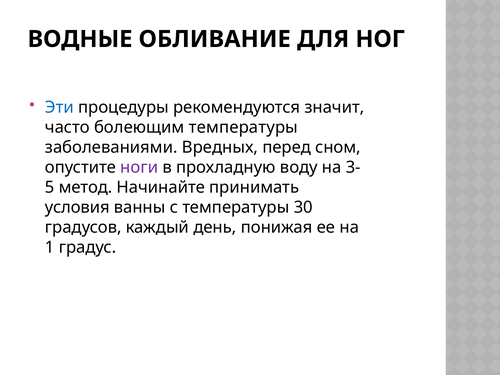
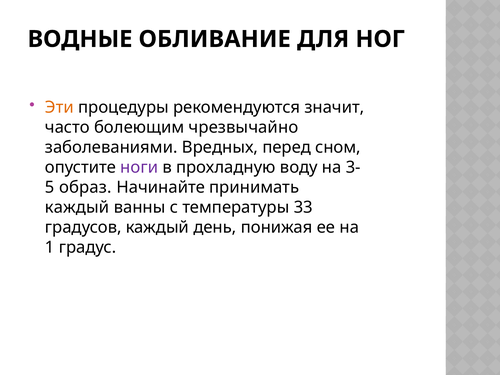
Эти colour: blue -> orange
болеющим температуры: температуры -> чрезвычайно
метод: метод -> образ
условия at (77, 207): условия -> каждый
30: 30 -> 33
